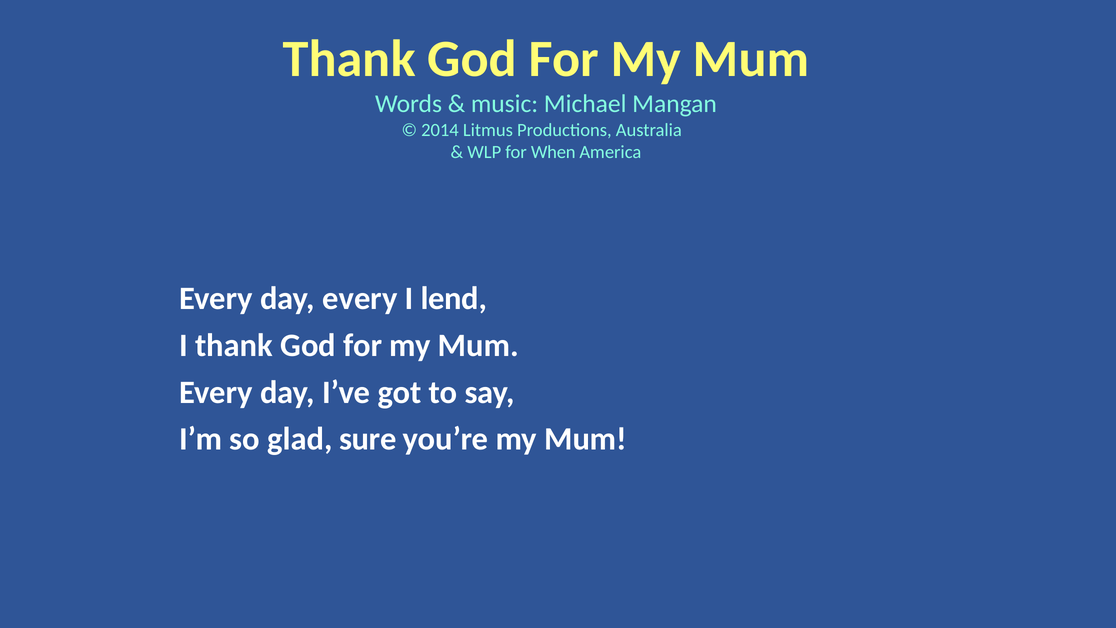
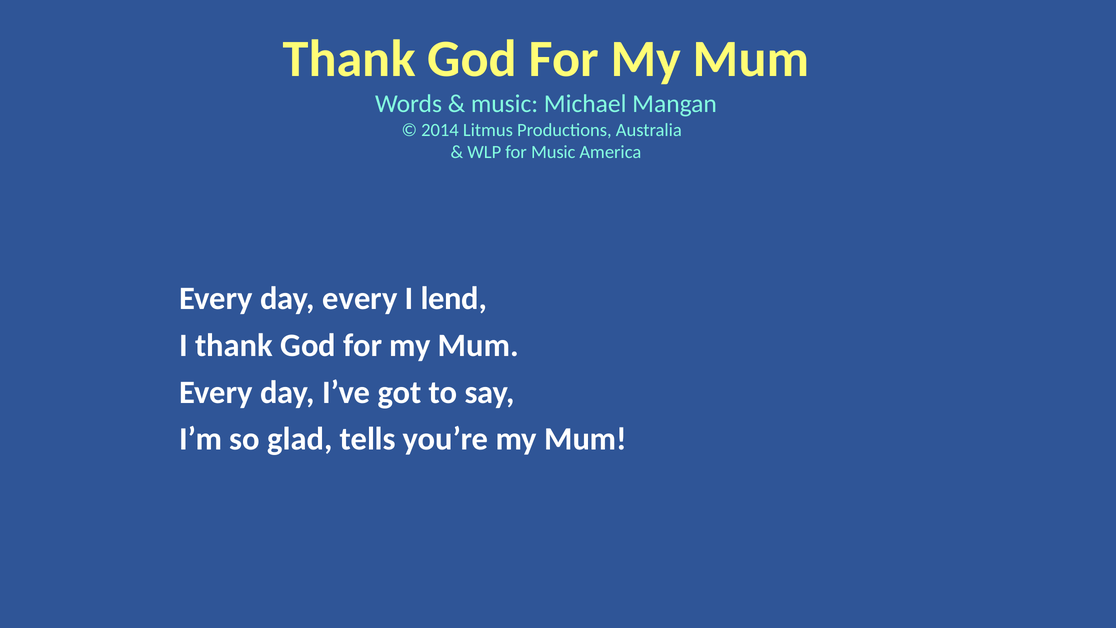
for When: When -> Music
sure: sure -> tells
